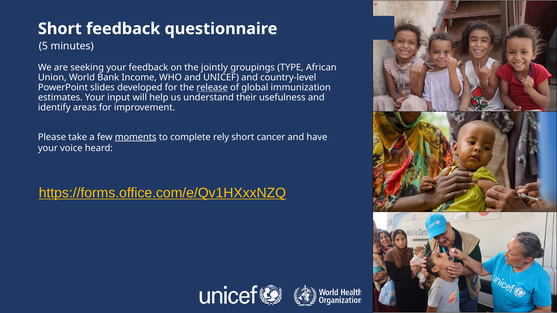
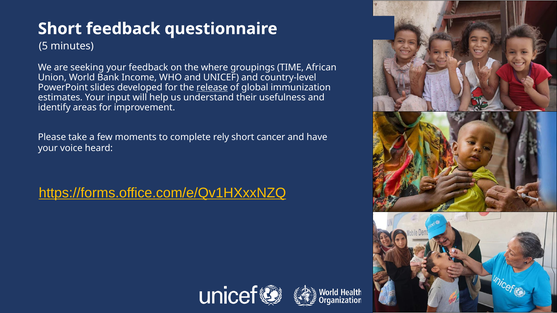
jointly: jointly -> where
TYPE: TYPE -> TIME
moments underline: present -> none
